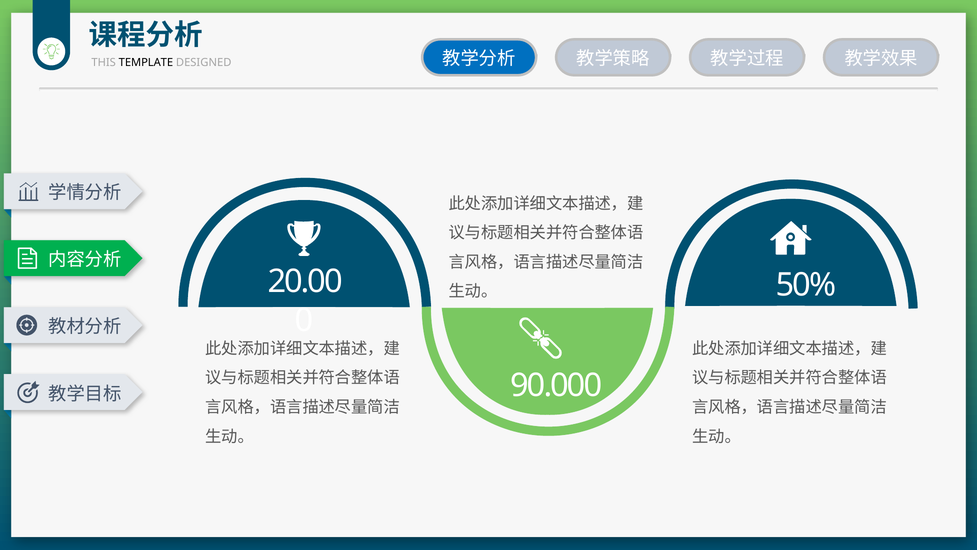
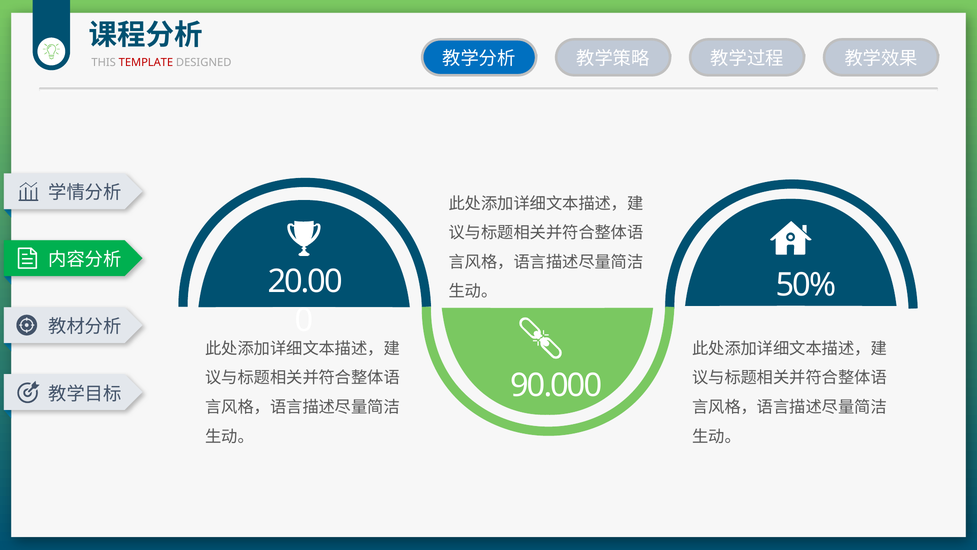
TEMPLATE colour: black -> red
